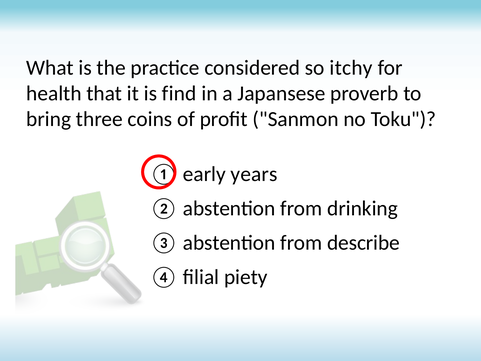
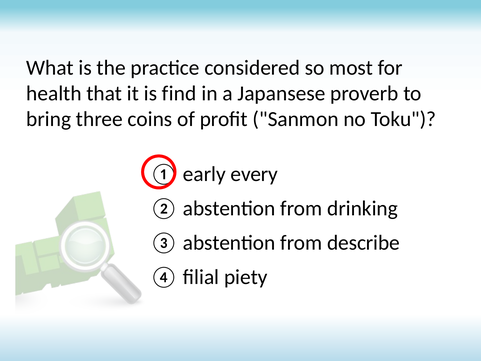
itchy: itchy -> most
years: years -> every
